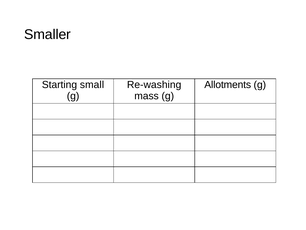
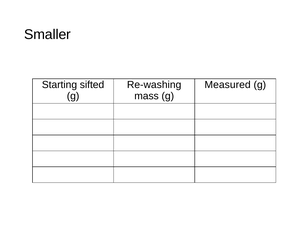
small: small -> sifted
Allotments: Allotments -> Measured
